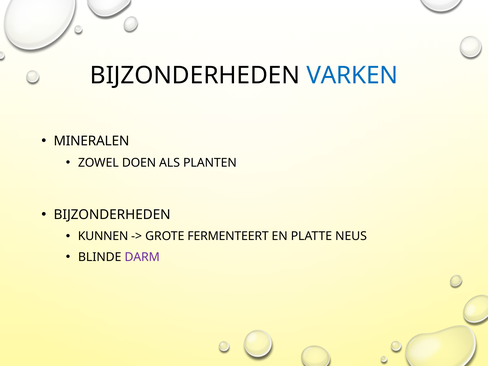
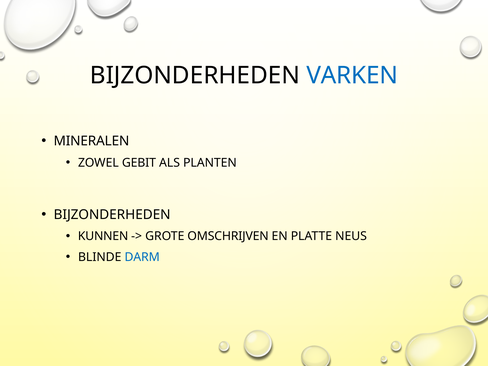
DOEN: DOEN -> GEBIT
FERMENTEERT: FERMENTEERT -> OMSCHRIJVEN
DARM colour: purple -> blue
